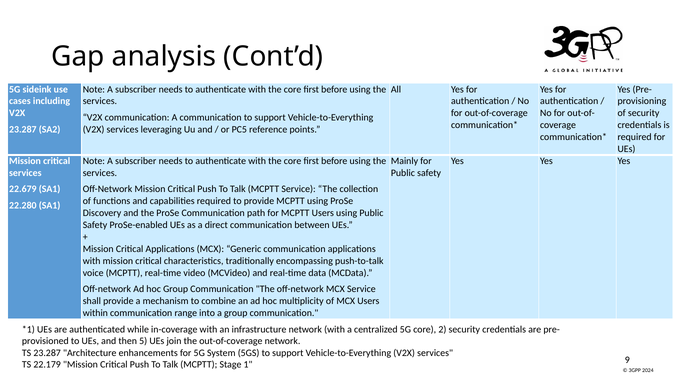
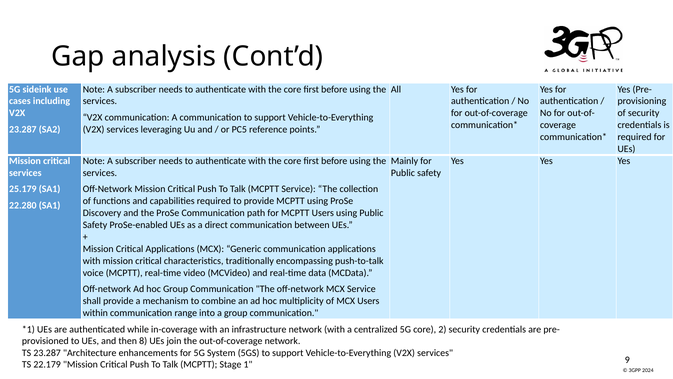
22.679: 22.679 -> 25.179
5: 5 -> 8
